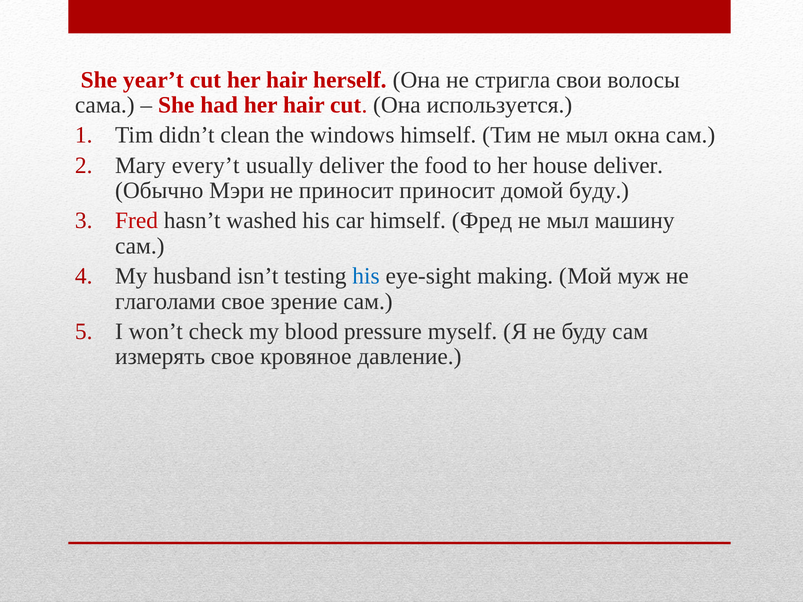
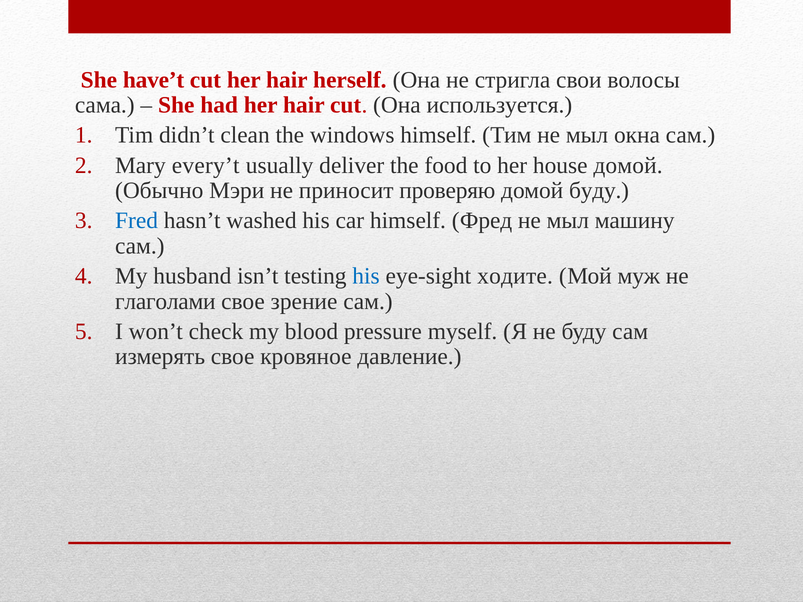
year’t: year’t -> have’t
house deliver: deliver -> домой
приносит приносит: приносит -> проверяю
Fred colour: red -> blue
making: making -> ходите
